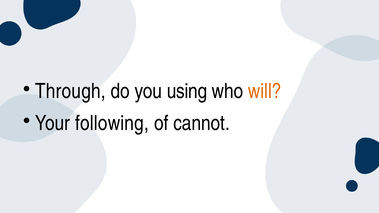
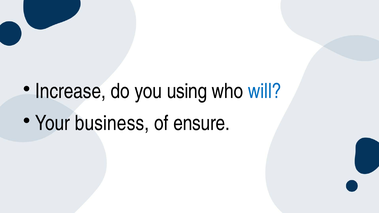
Through: Through -> Increase
will colour: orange -> blue
following: following -> business
cannot: cannot -> ensure
